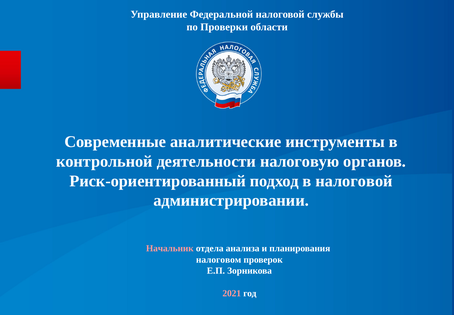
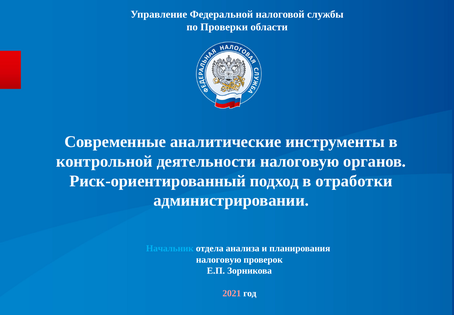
в налоговой: налоговой -> отработки
Начальник colour: pink -> light blue
налоговом at (219, 259): налоговом -> налоговую
